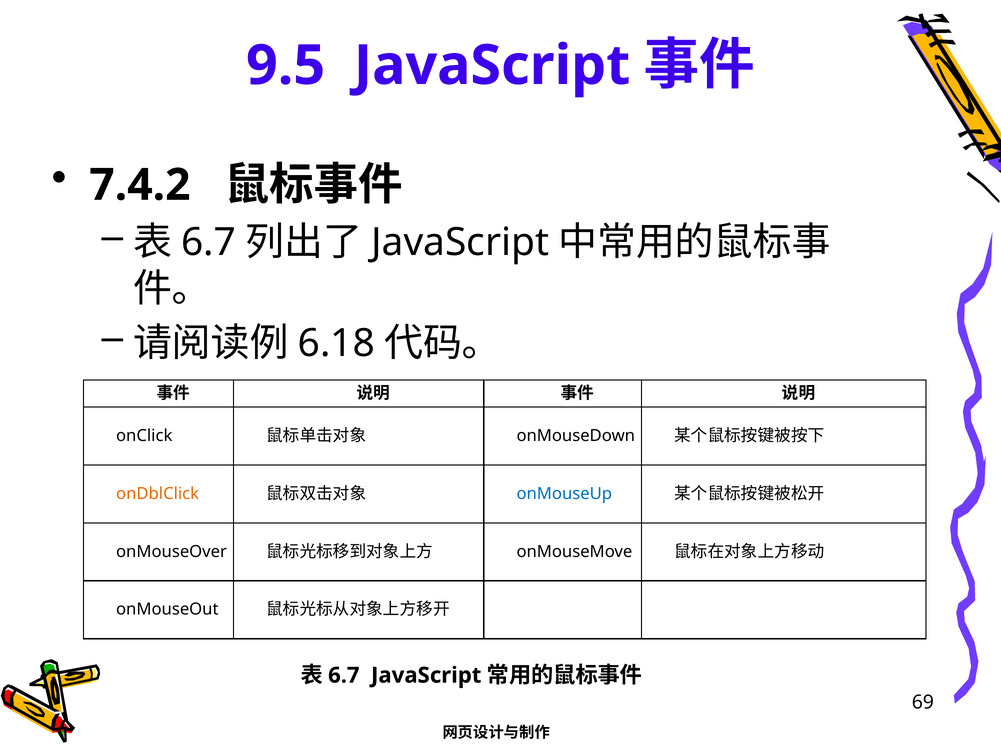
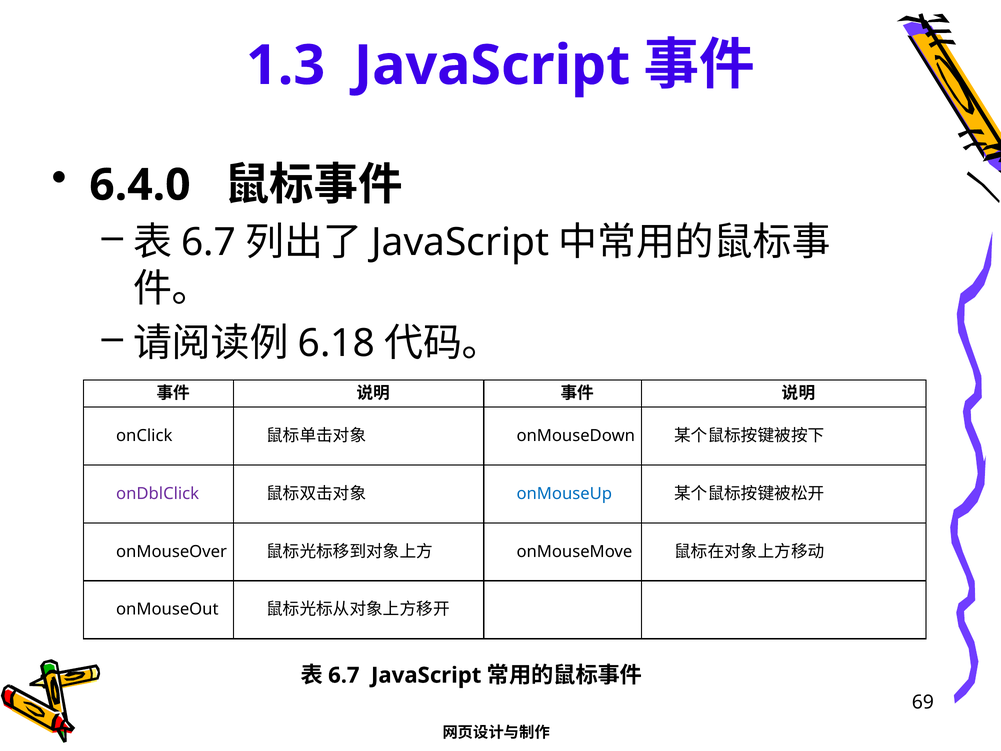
9.5: 9.5 -> 1.3
7.4.2: 7.4.2 -> 6.4.0
onDblClick colour: orange -> purple
